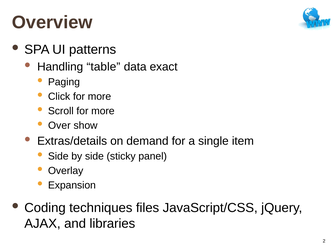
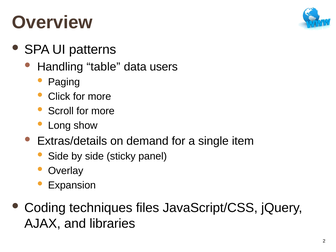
exact: exact -> users
Over: Over -> Long
